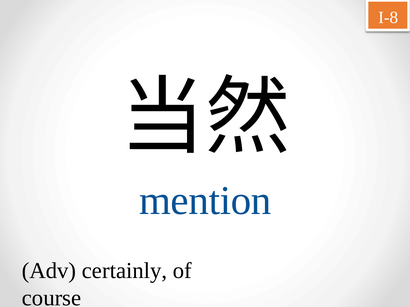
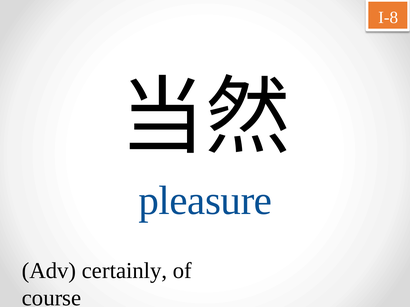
mention: mention -> pleasure
